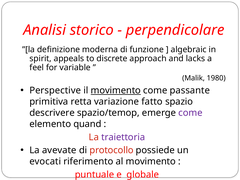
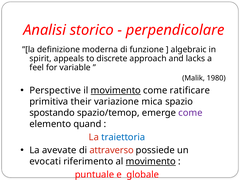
passante: passante -> ratificare
retta: retta -> their
fatto: fatto -> mica
descrivere: descrivere -> spostando
traiettoria colour: purple -> blue
protocollo: protocollo -> attraverso
movimento at (151, 161) underline: none -> present
